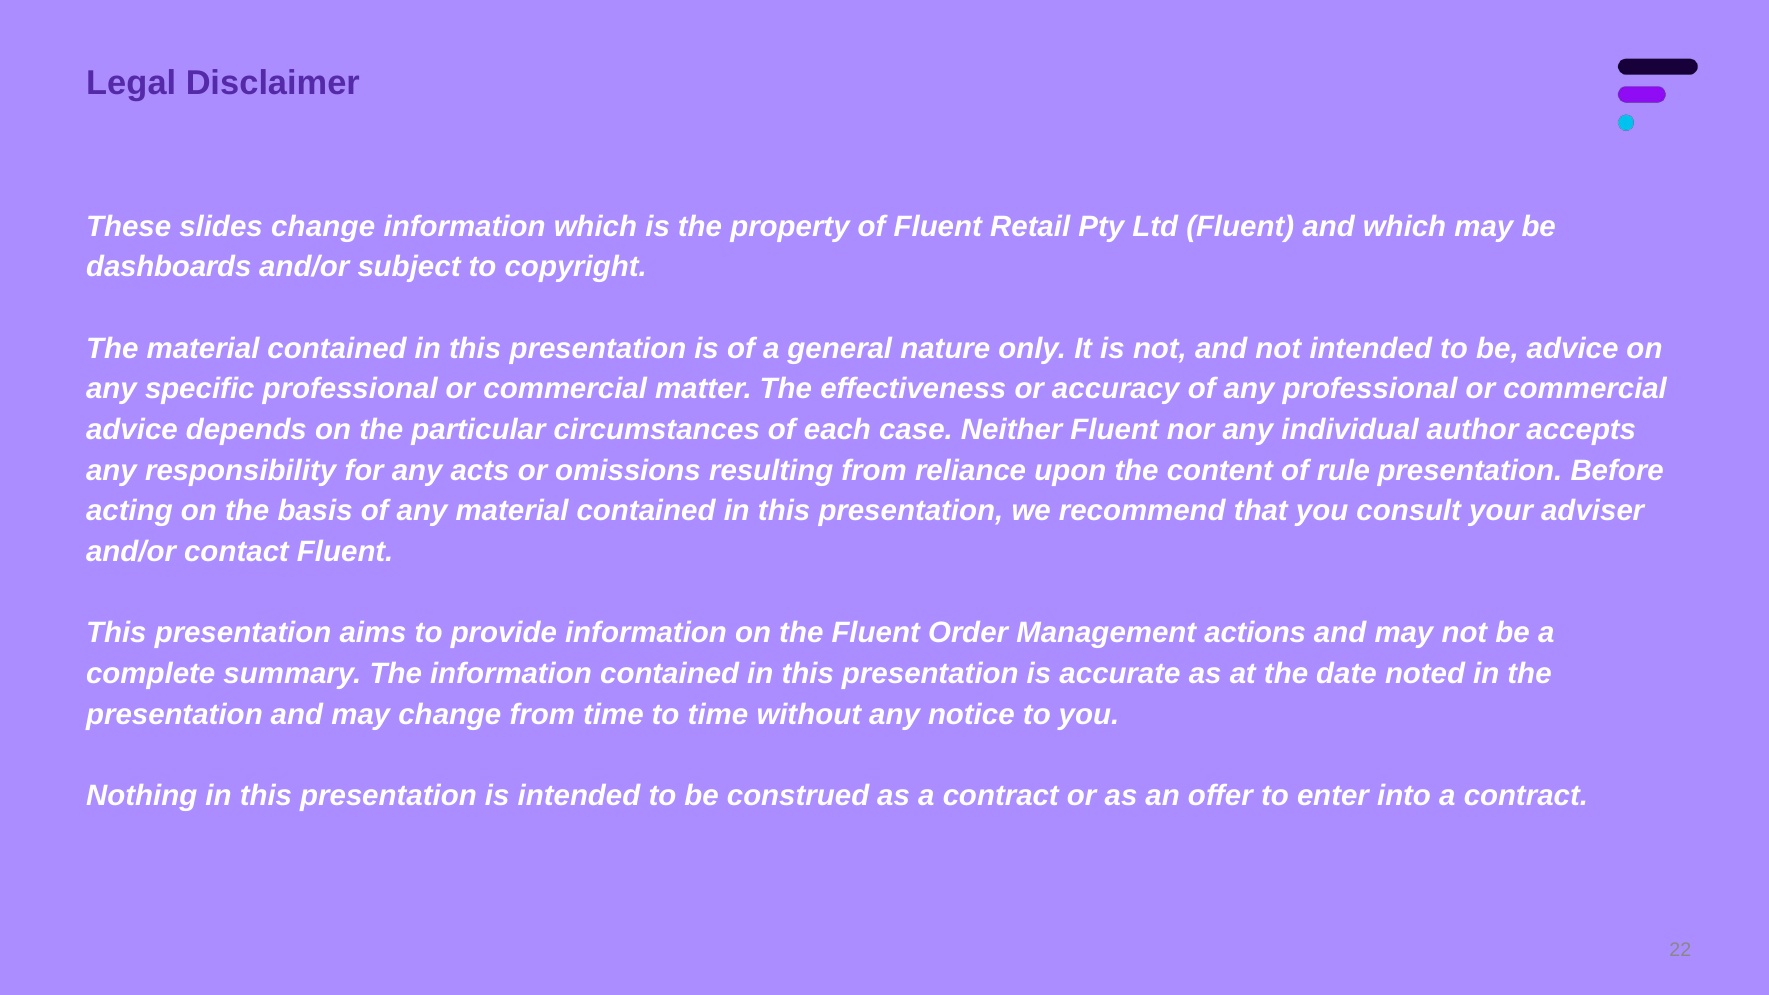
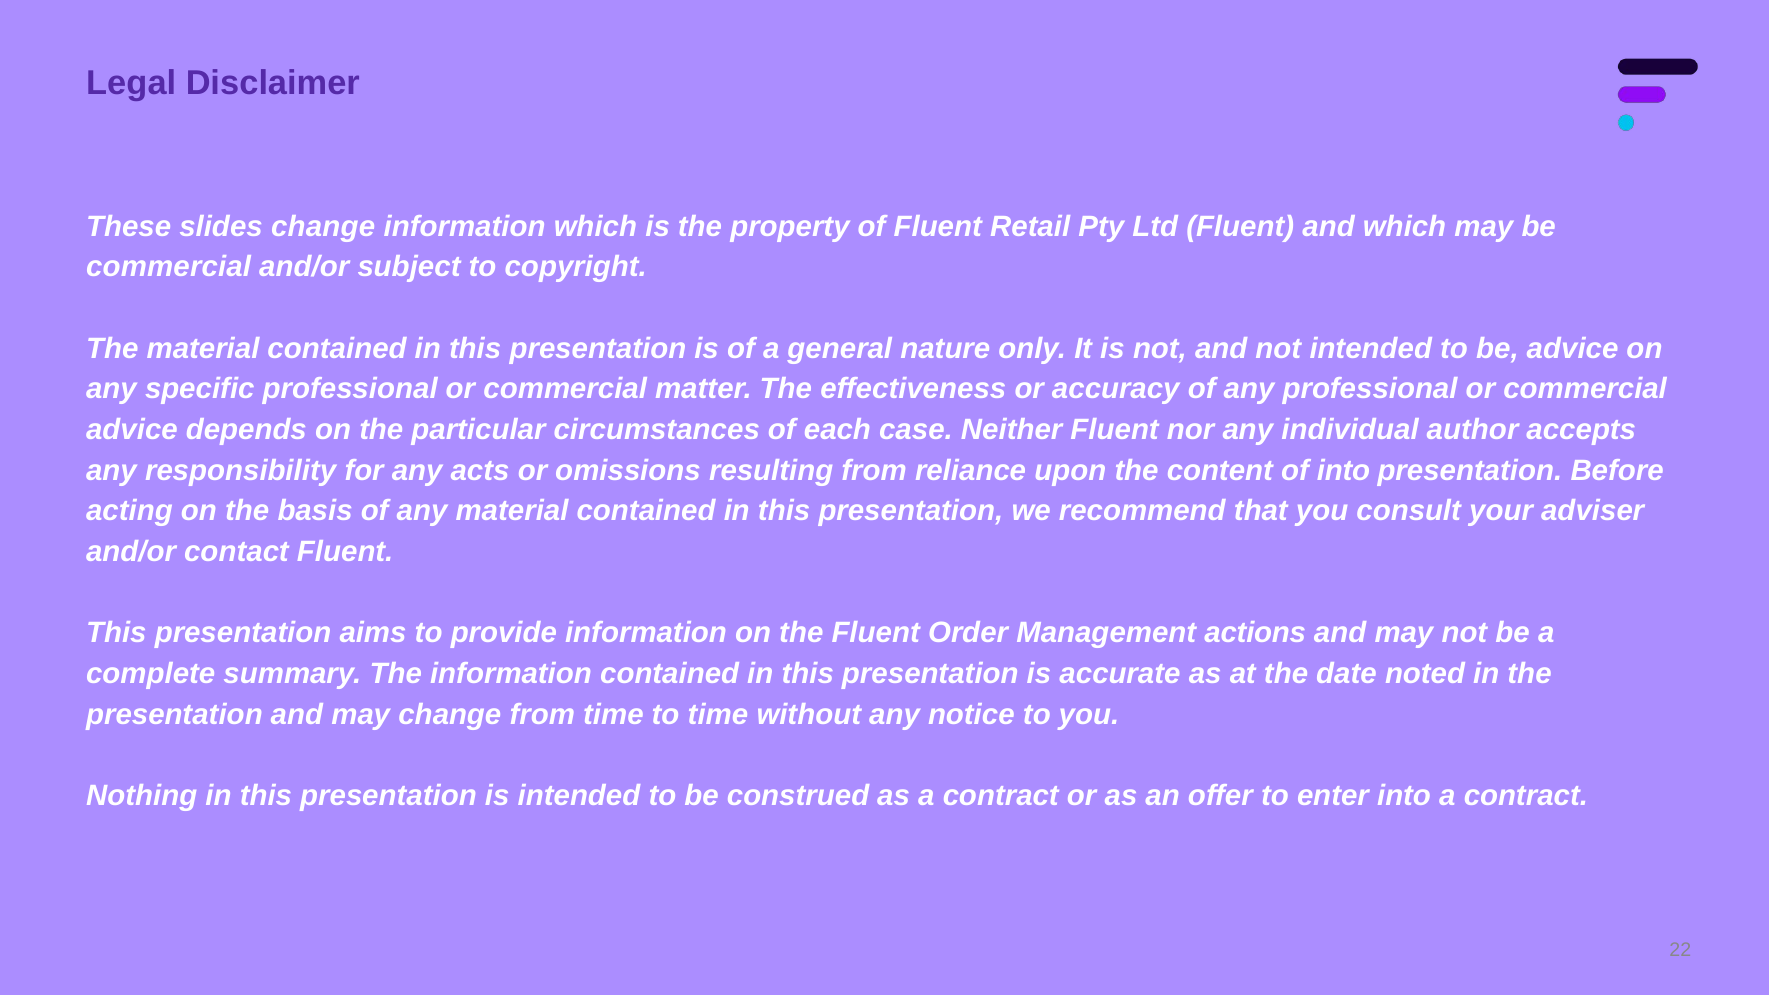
dashboards at (169, 267): dashboards -> commercial
of rule: rule -> into
